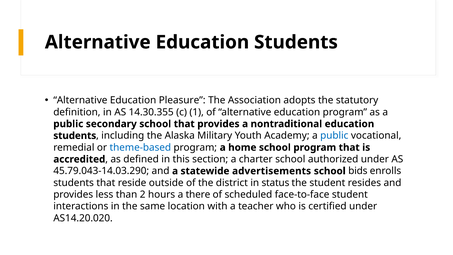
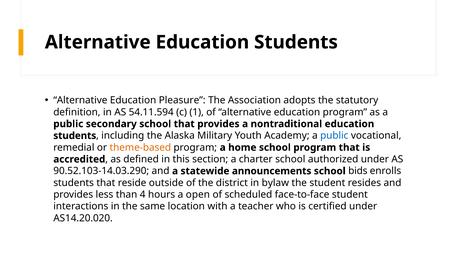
14.30.355: 14.30.355 -> 54.11.594
theme-based colour: blue -> orange
45.79.043-14.03.290: 45.79.043-14.03.290 -> 90.52.103-14.03.290
advertisements: advertisements -> announcements
status: status -> bylaw
2: 2 -> 4
there: there -> open
